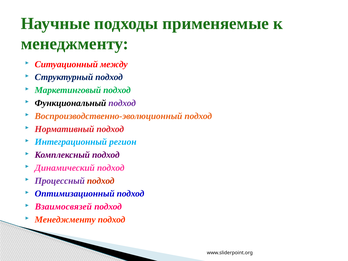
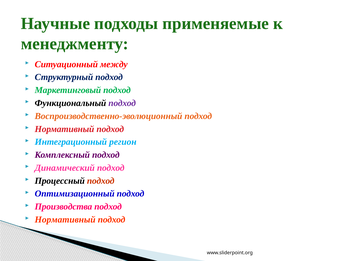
Процессный colour: purple -> black
Взаимосвязей: Взаимосвязей -> Производства
Менеджменту at (65, 220): Менеджменту -> Нормативный
